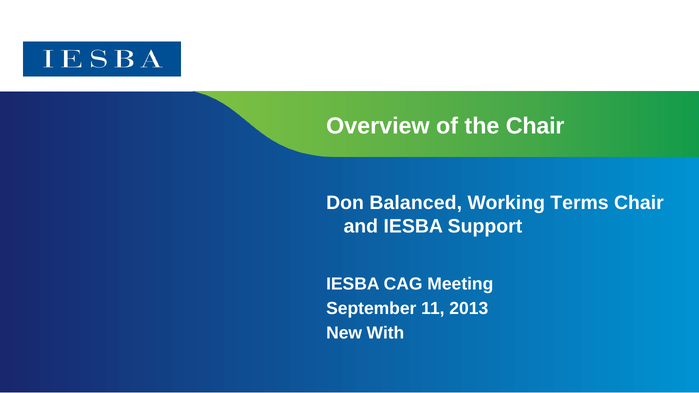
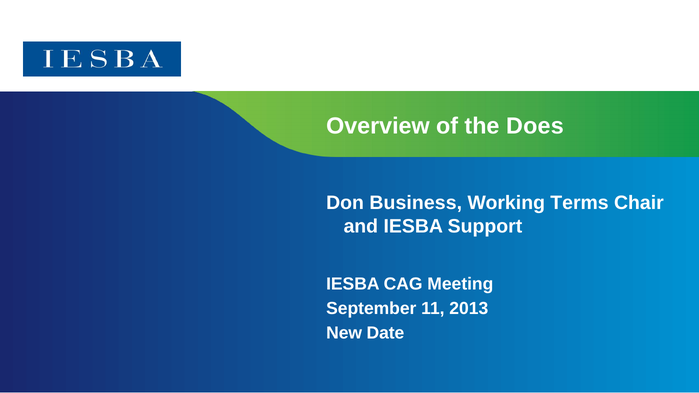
the Chair: Chair -> Does
Balanced: Balanced -> Business
With: With -> Date
